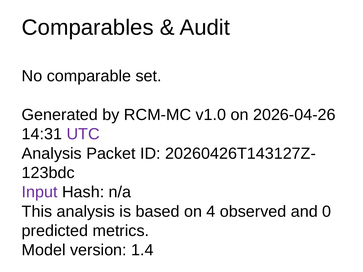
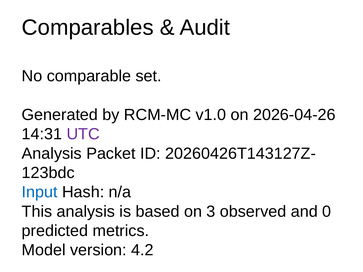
Input colour: purple -> blue
4: 4 -> 3
1.4: 1.4 -> 4.2
